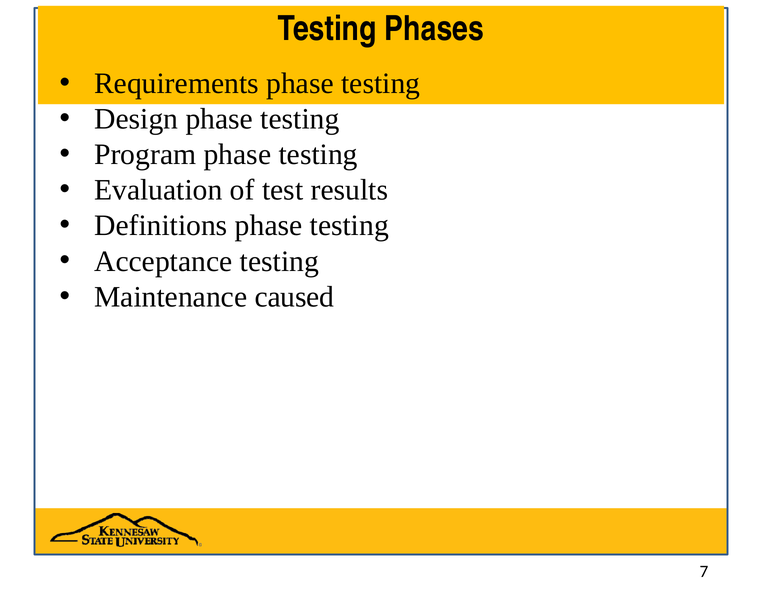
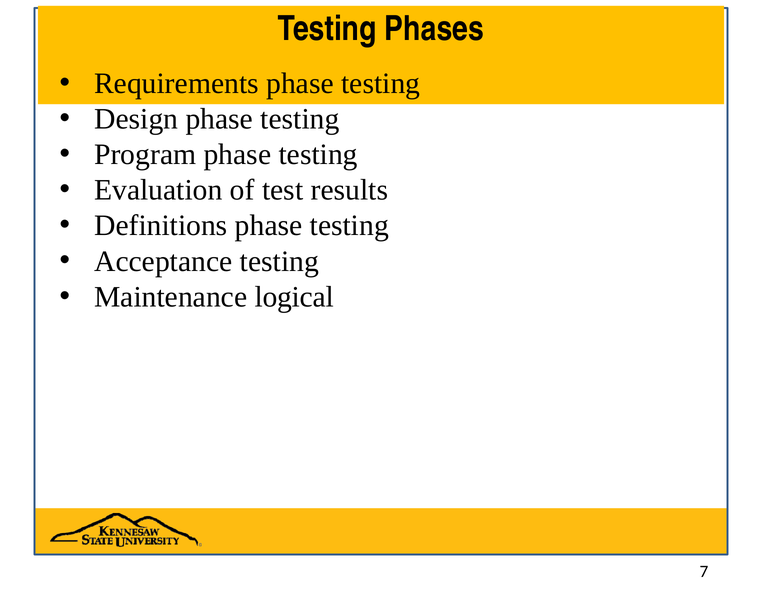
caused: caused -> logical
